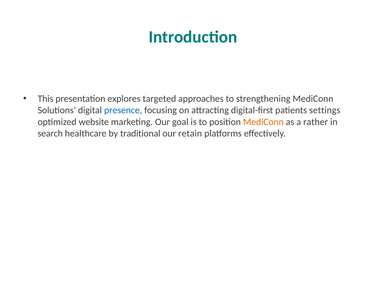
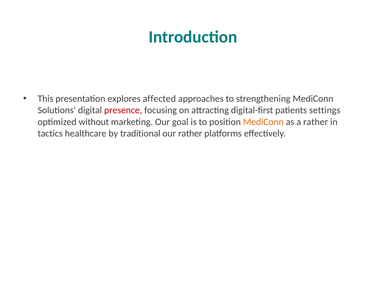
targeted: targeted -> affected
presence colour: blue -> red
website: website -> without
search: search -> tactics
our retain: retain -> rather
